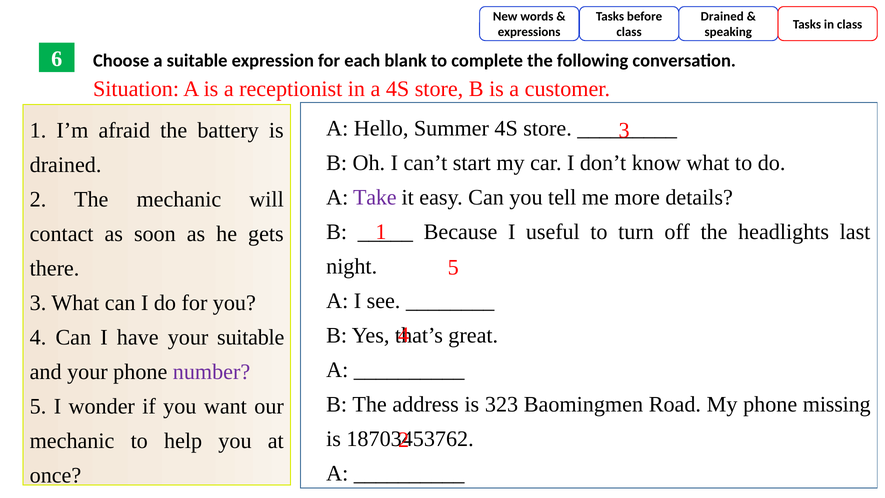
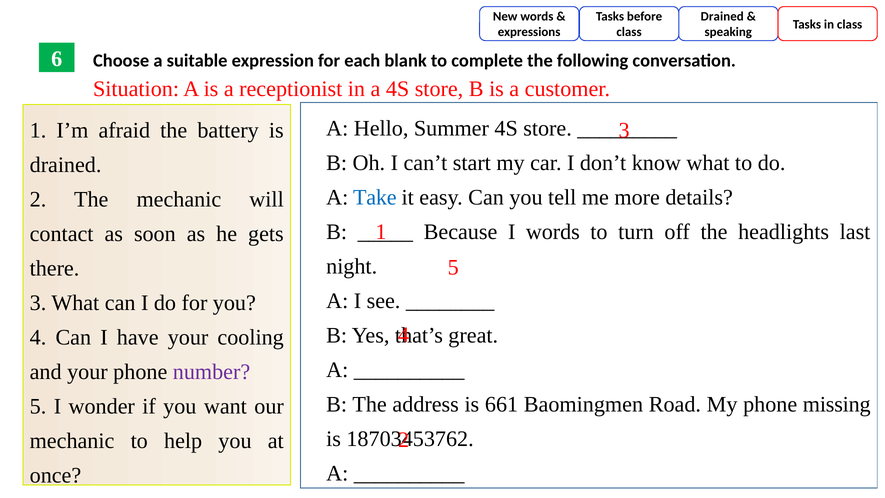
Take colour: purple -> blue
I useful: useful -> words
your suitable: suitable -> cooling
323: 323 -> 661
